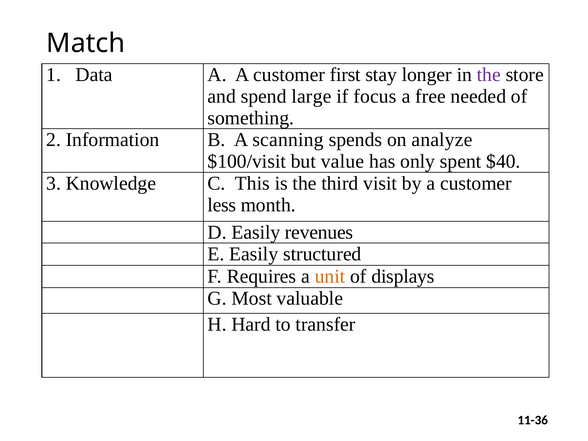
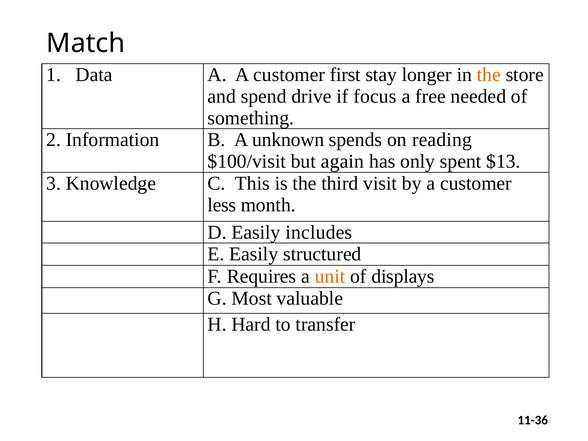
the at (489, 75) colour: purple -> orange
large: large -> drive
scanning: scanning -> unknown
analyze: analyze -> reading
value: value -> again
$40: $40 -> $13
revenues: revenues -> includes
